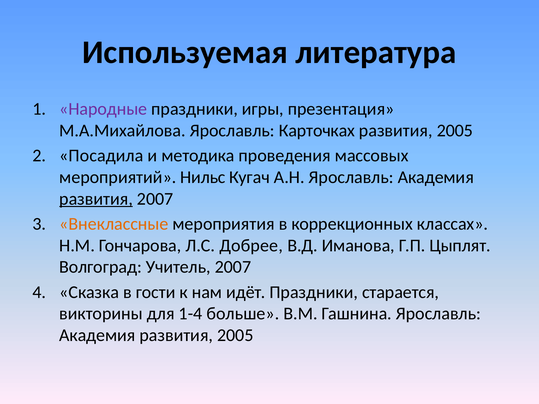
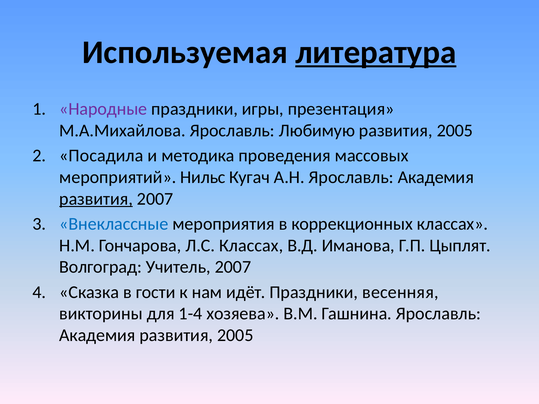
литература underline: none -> present
Карточках: Карточках -> Любимую
Внеклассные colour: orange -> blue
Л.С Добрее: Добрее -> Классах
старается: старается -> весенняя
больше: больше -> хозяева
